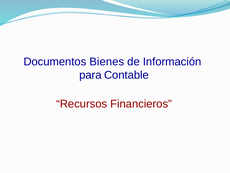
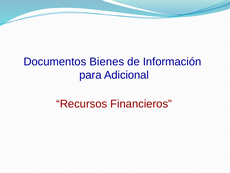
Contable: Contable -> Adicional
